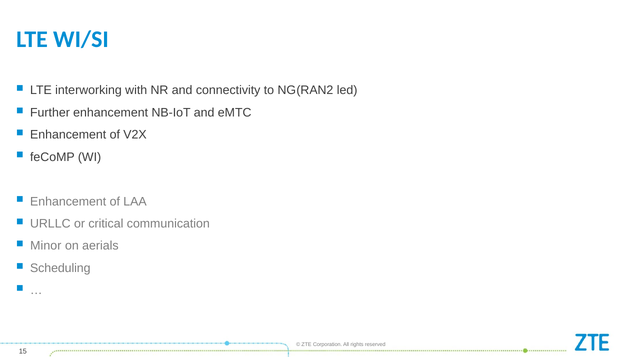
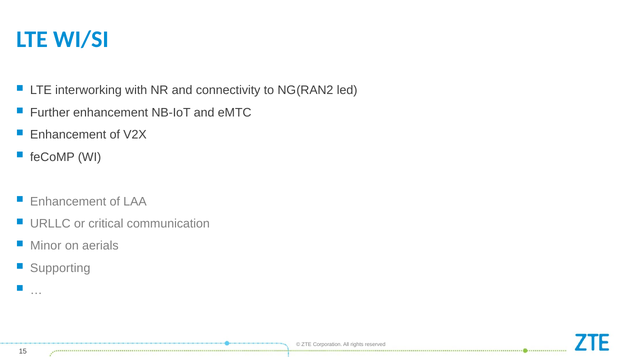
Scheduling: Scheduling -> Supporting
